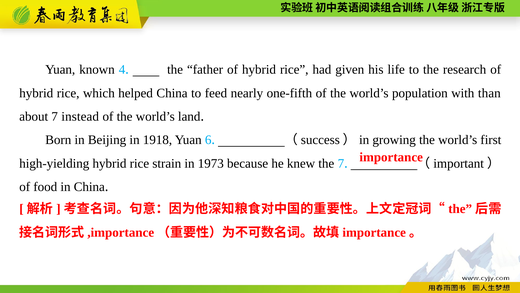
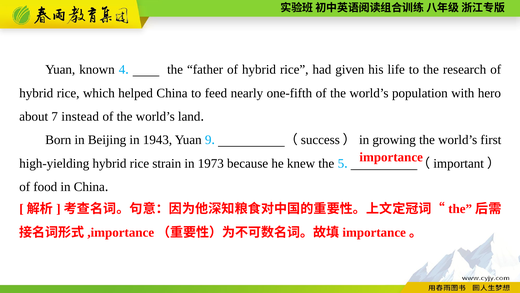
than: than -> hero
1918: 1918 -> 1943
6: 6 -> 9
the 7: 7 -> 5
